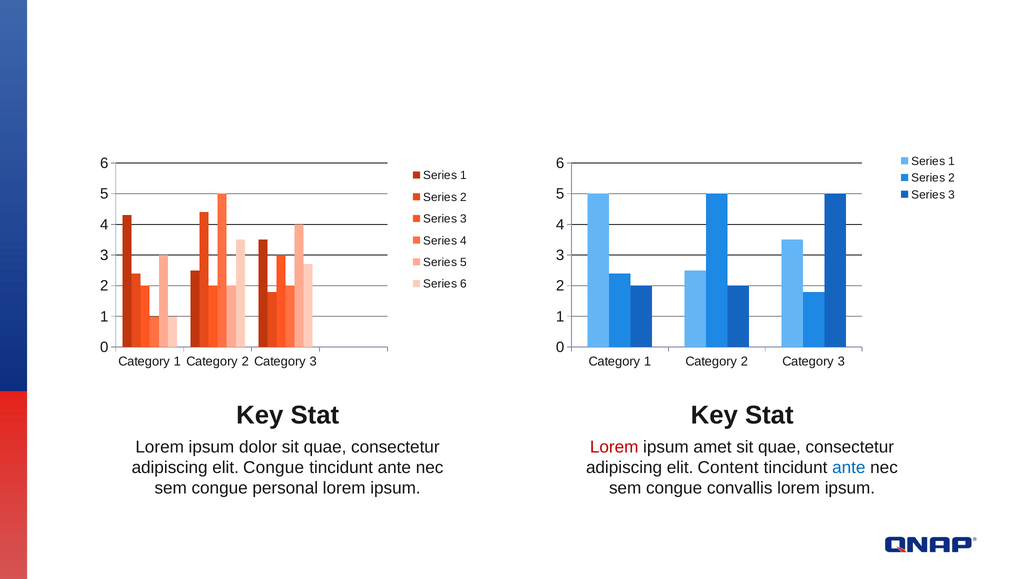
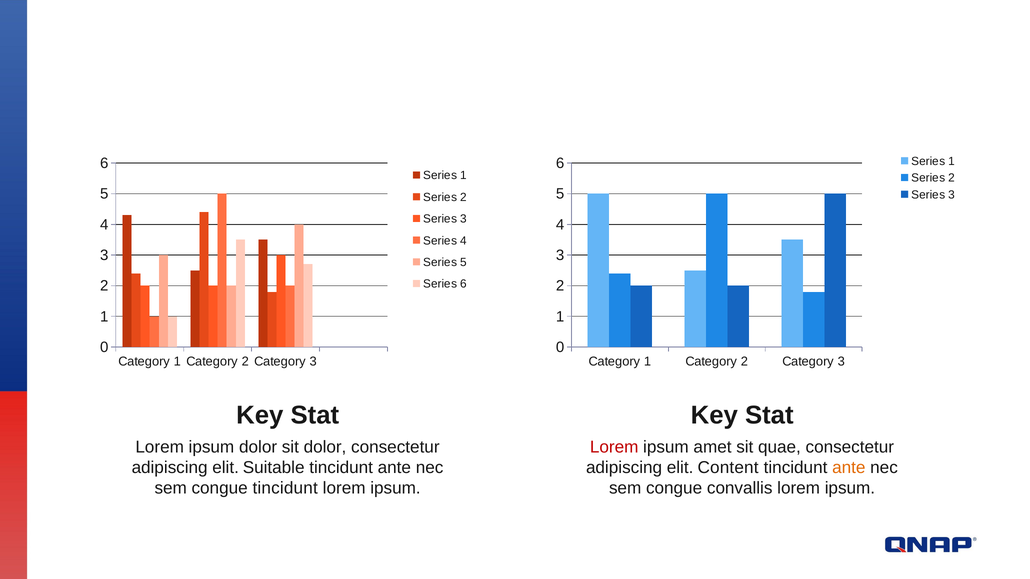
dolor sit quae: quae -> dolor
elit Congue: Congue -> Suitable
ante at (849, 468) colour: blue -> orange
congue personal: personal -> tincidunt
